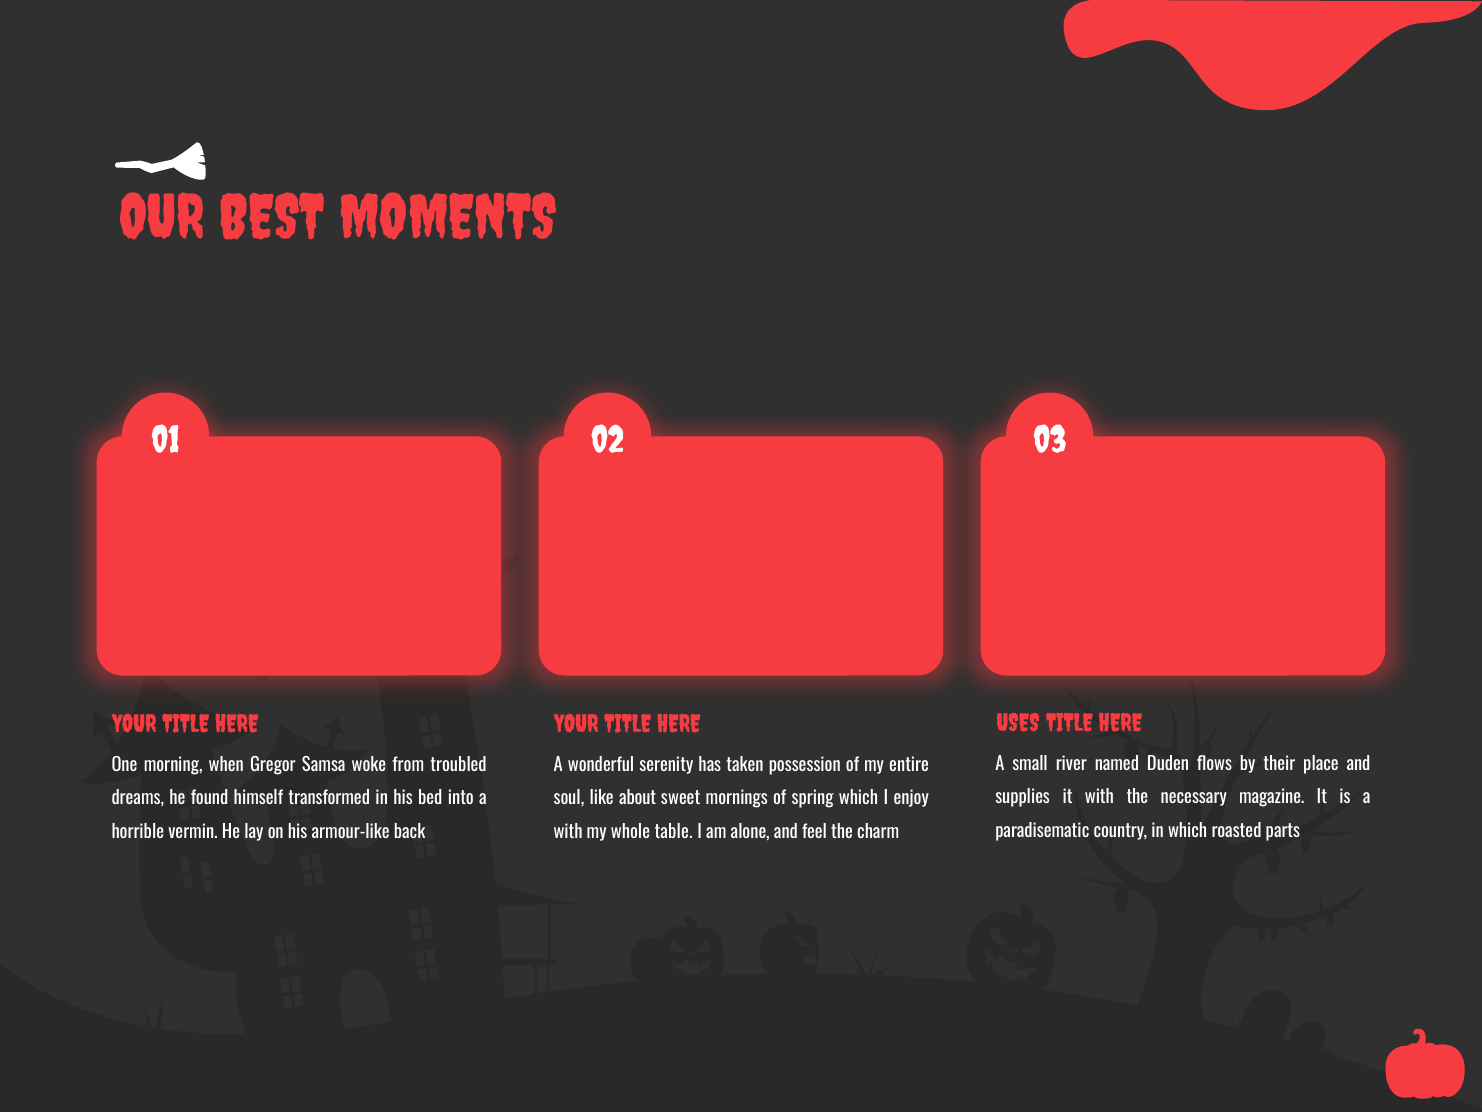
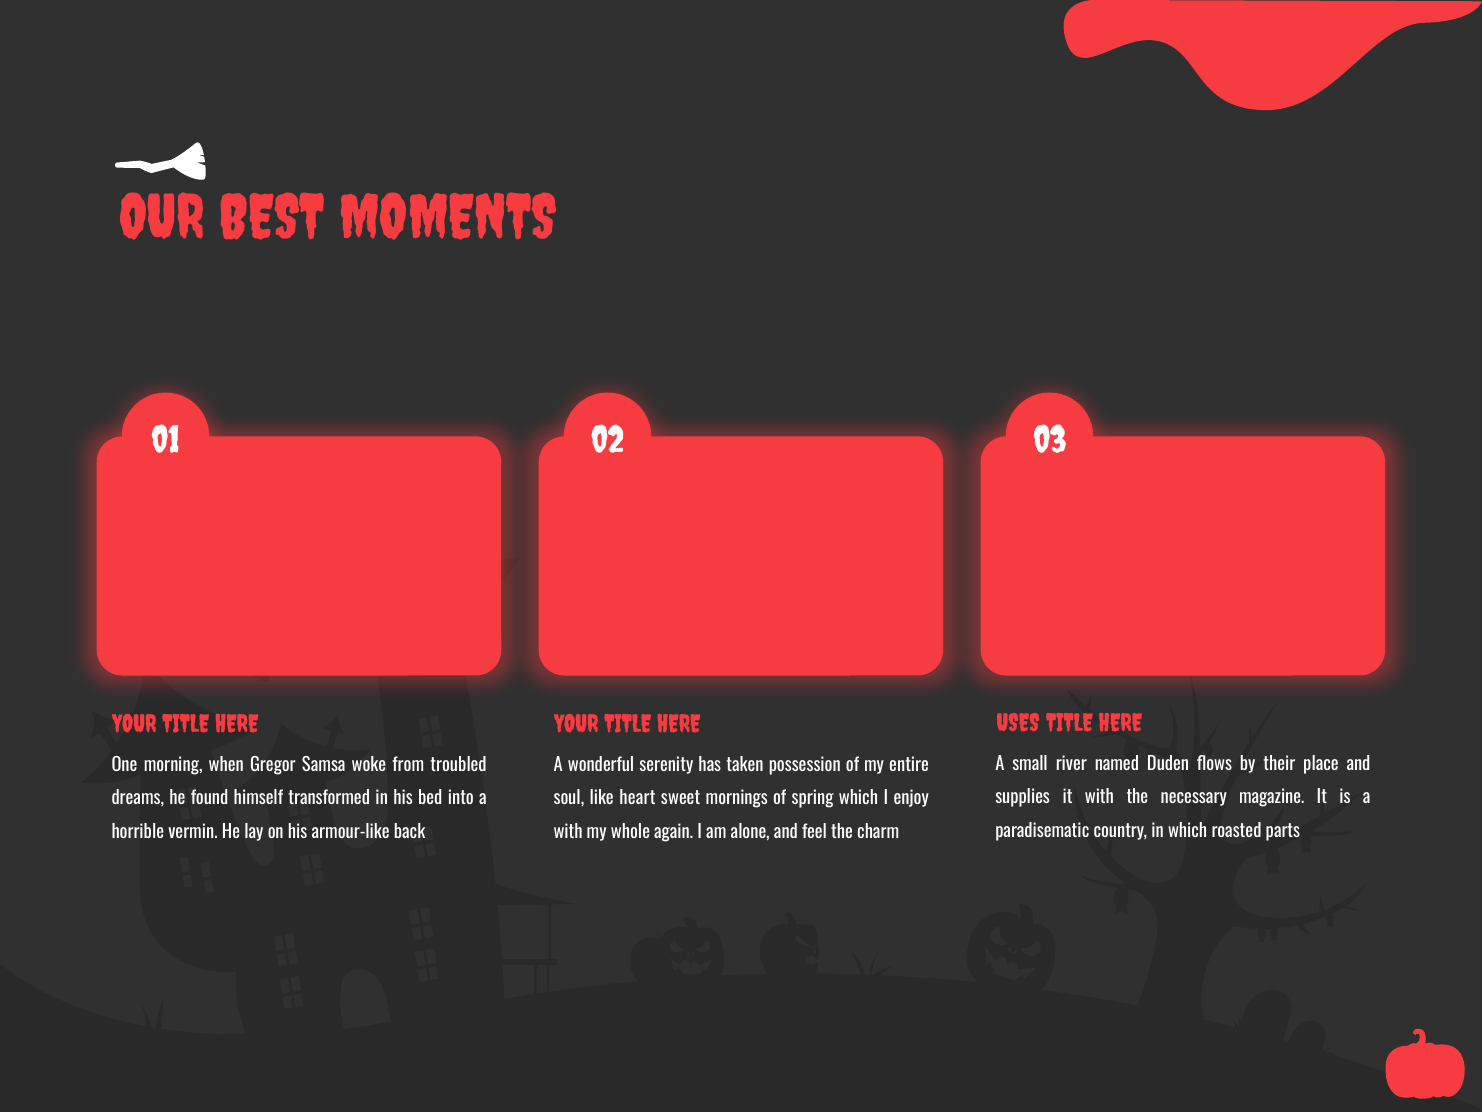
about: about -> heart
table: table -> again
